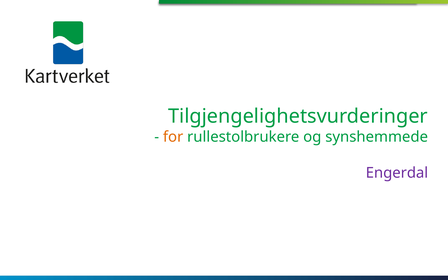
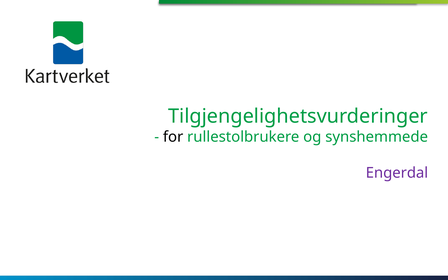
for colour: orange -> black
